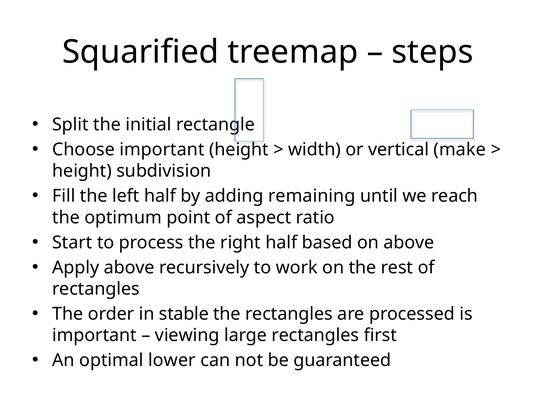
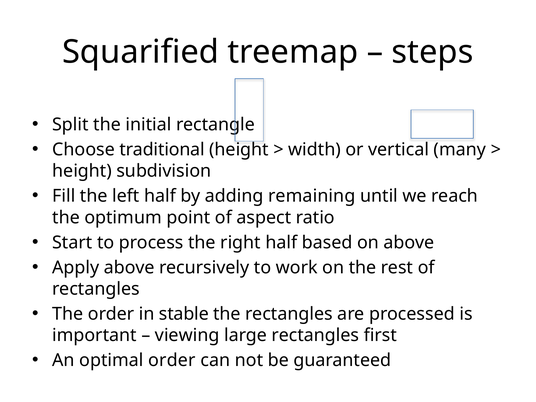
Choose important: important -> traditional
make: make -> many
optimal lower: lower -> order
